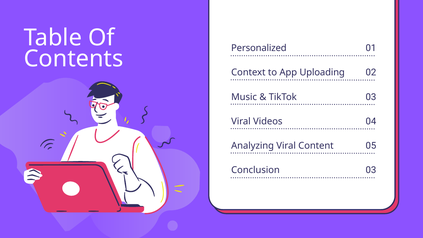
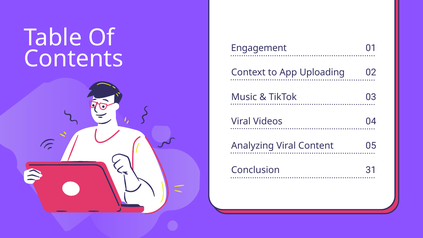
Personalized: Personalized -> Engagement
Conclusion 03: 03 -> 31
